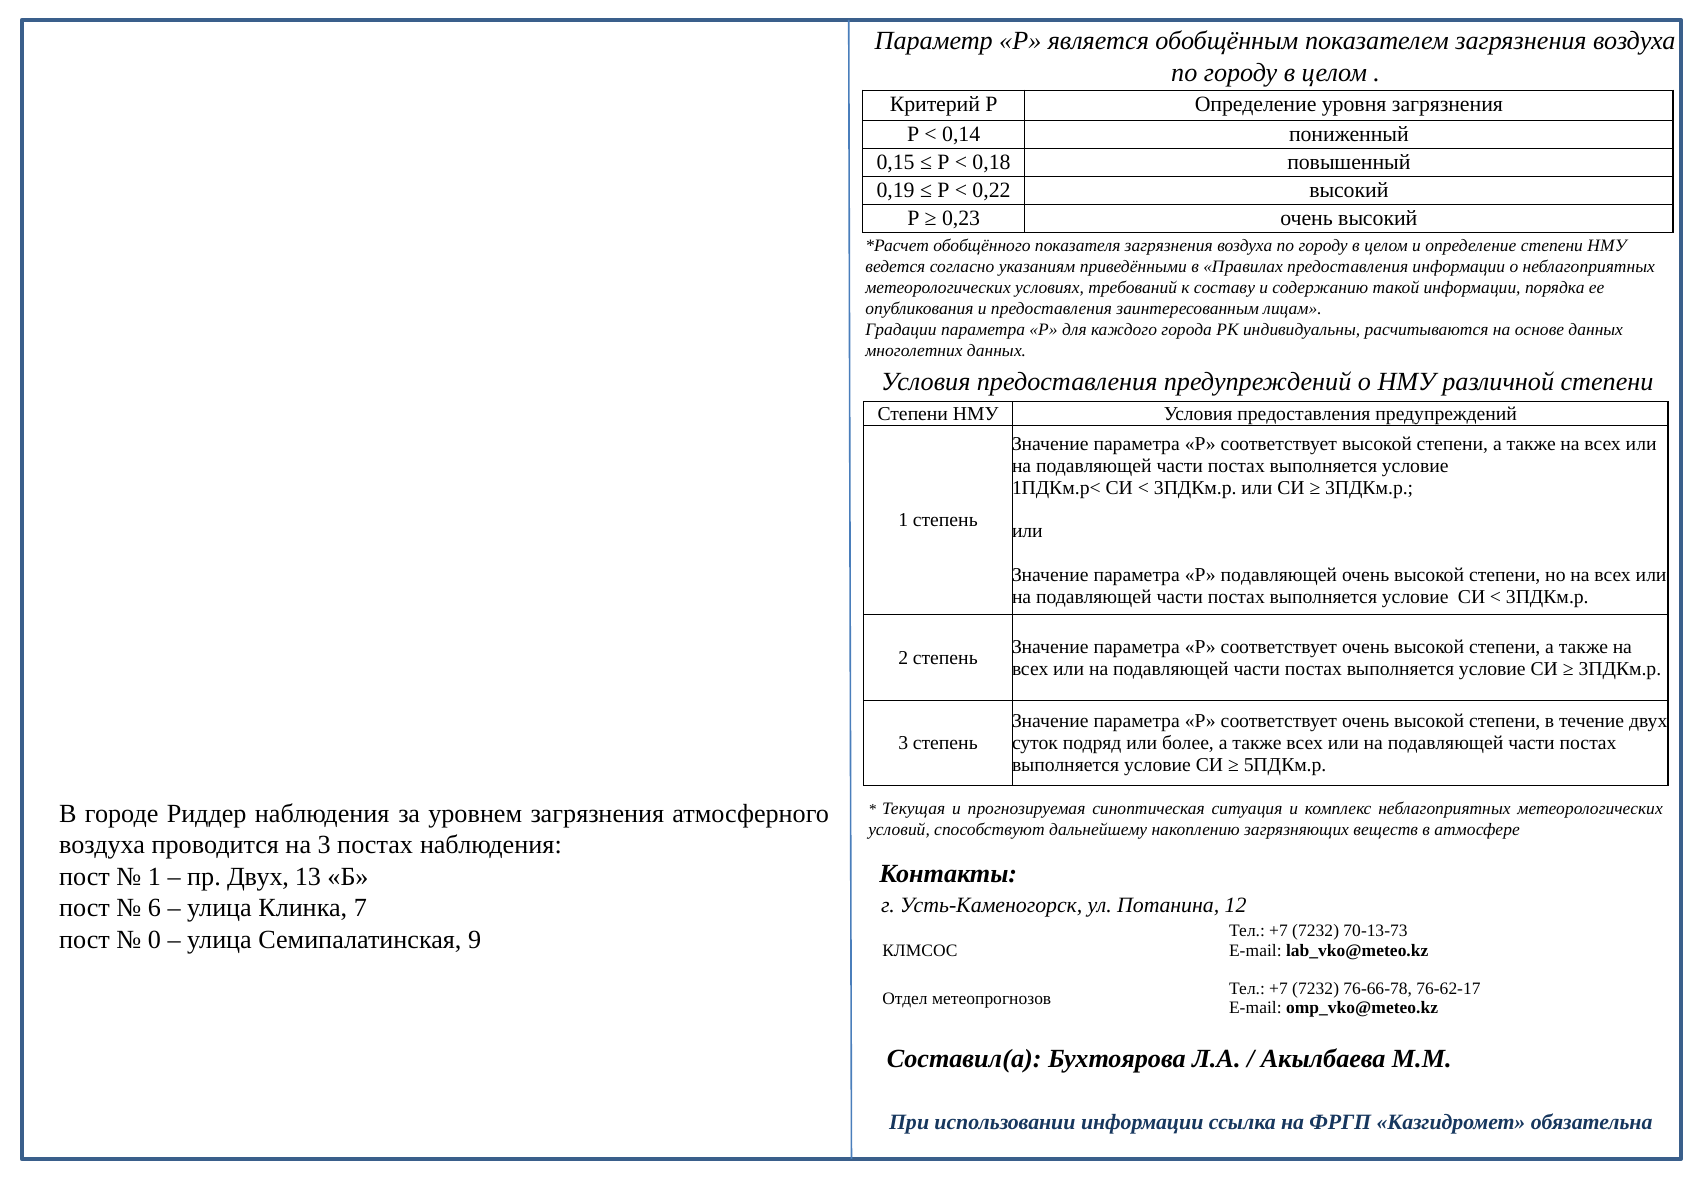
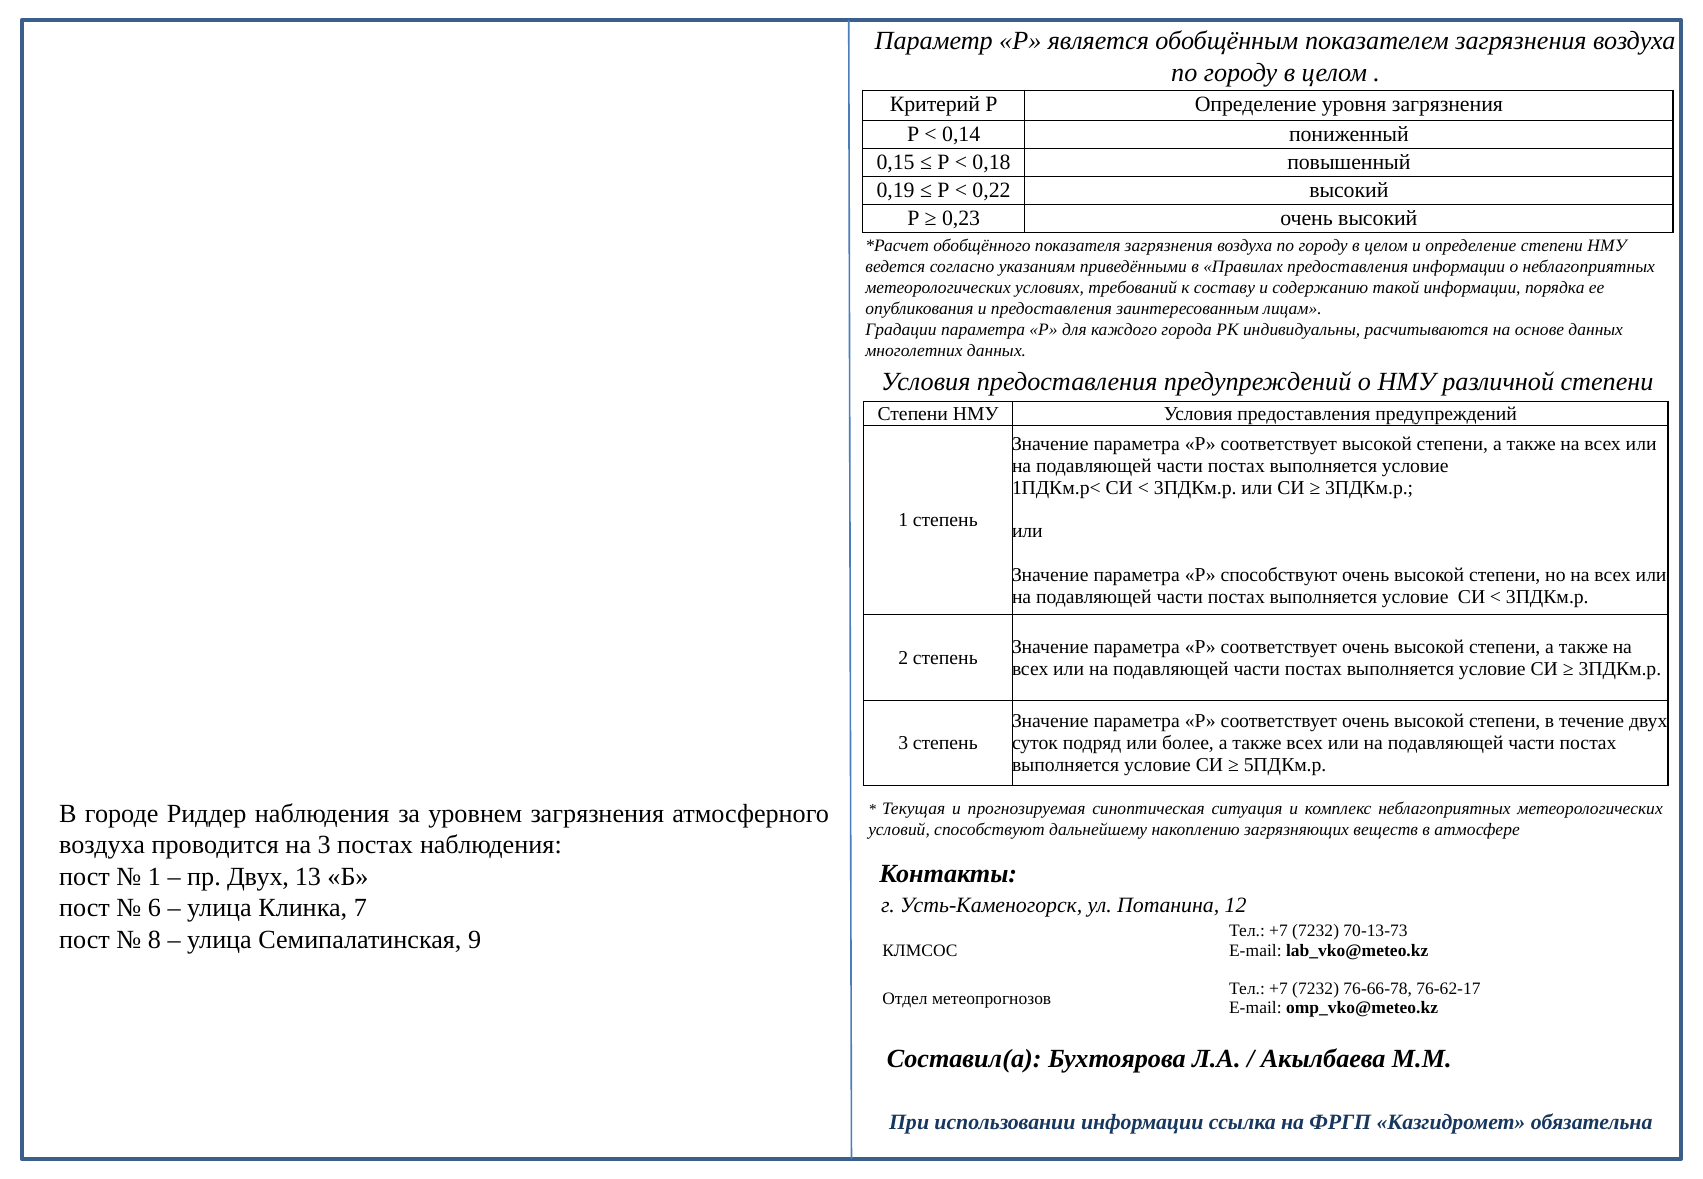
Р подавляющей: подавляющей -> способствуют
0: 0 -> 8
